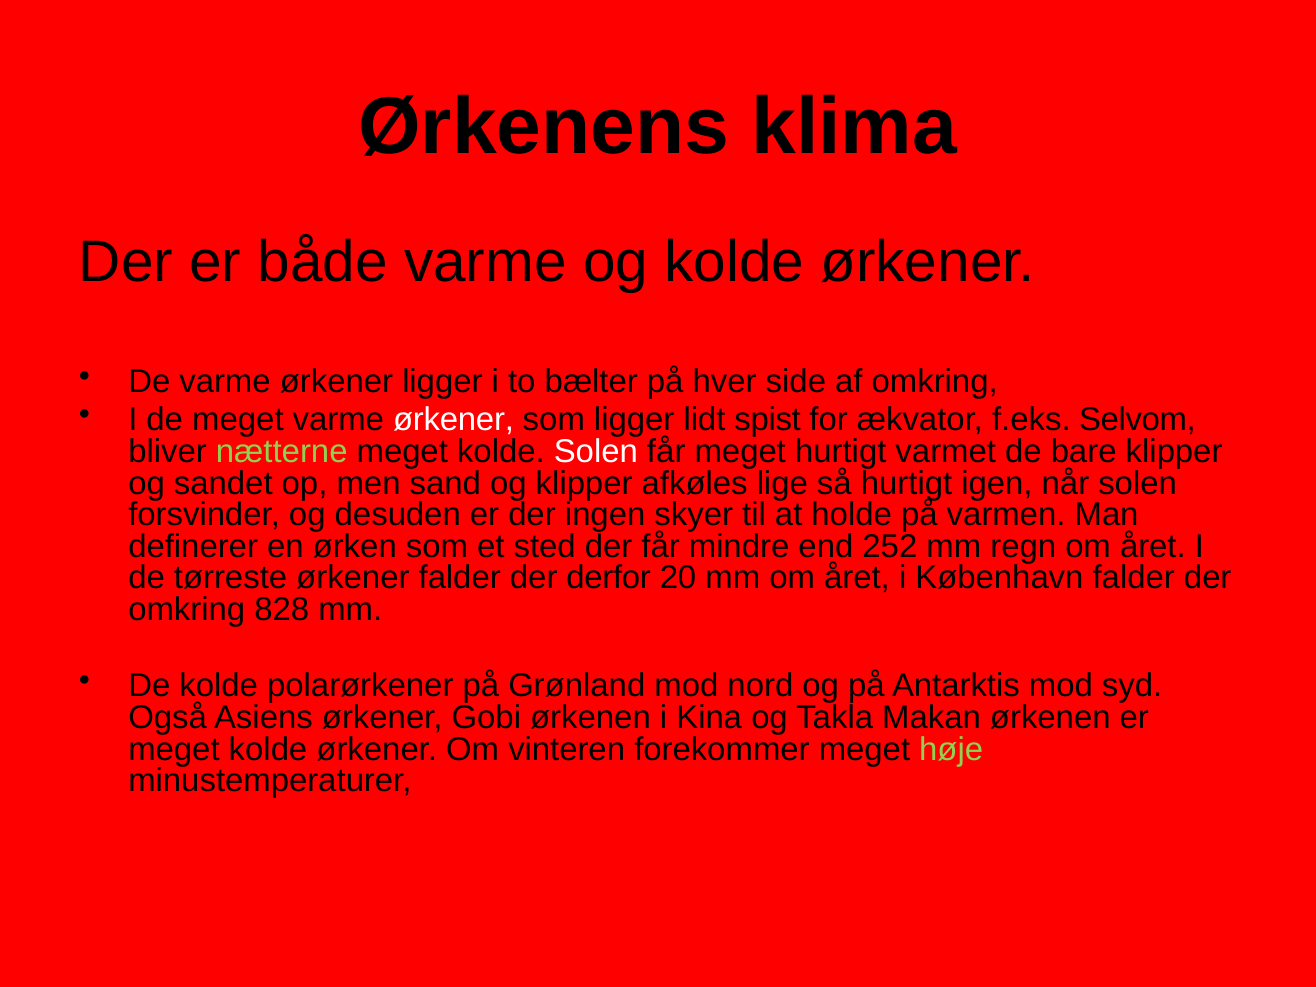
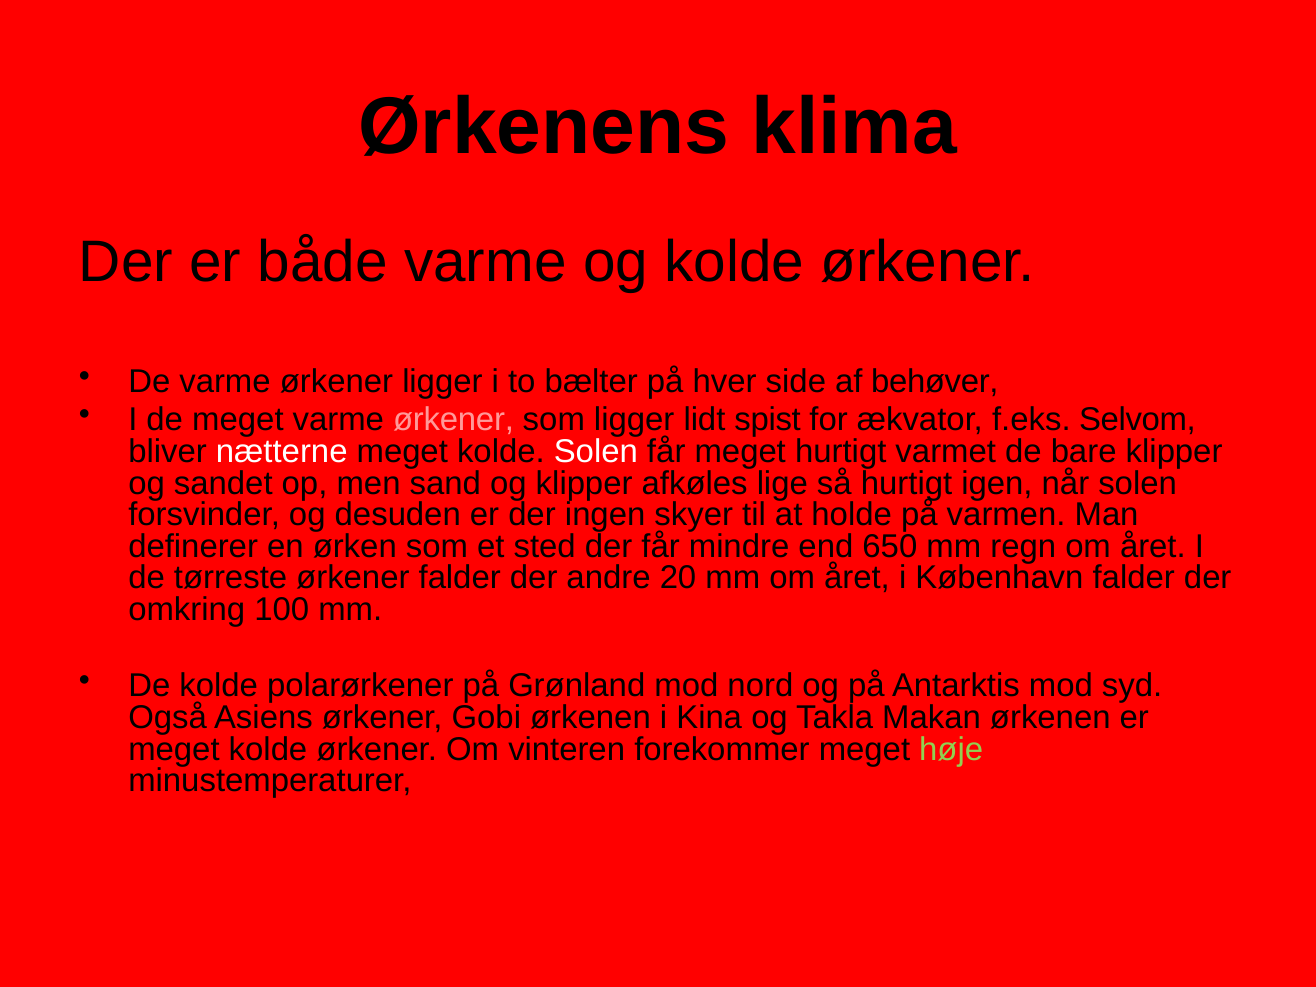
af omkring: omkring -> behøver
ørkener at (453, 420) colour: white -> pink
nætterne colour: light green -> white
252: 252 -> 650
derfor: derfor -> andre
828: 828 -> 100
